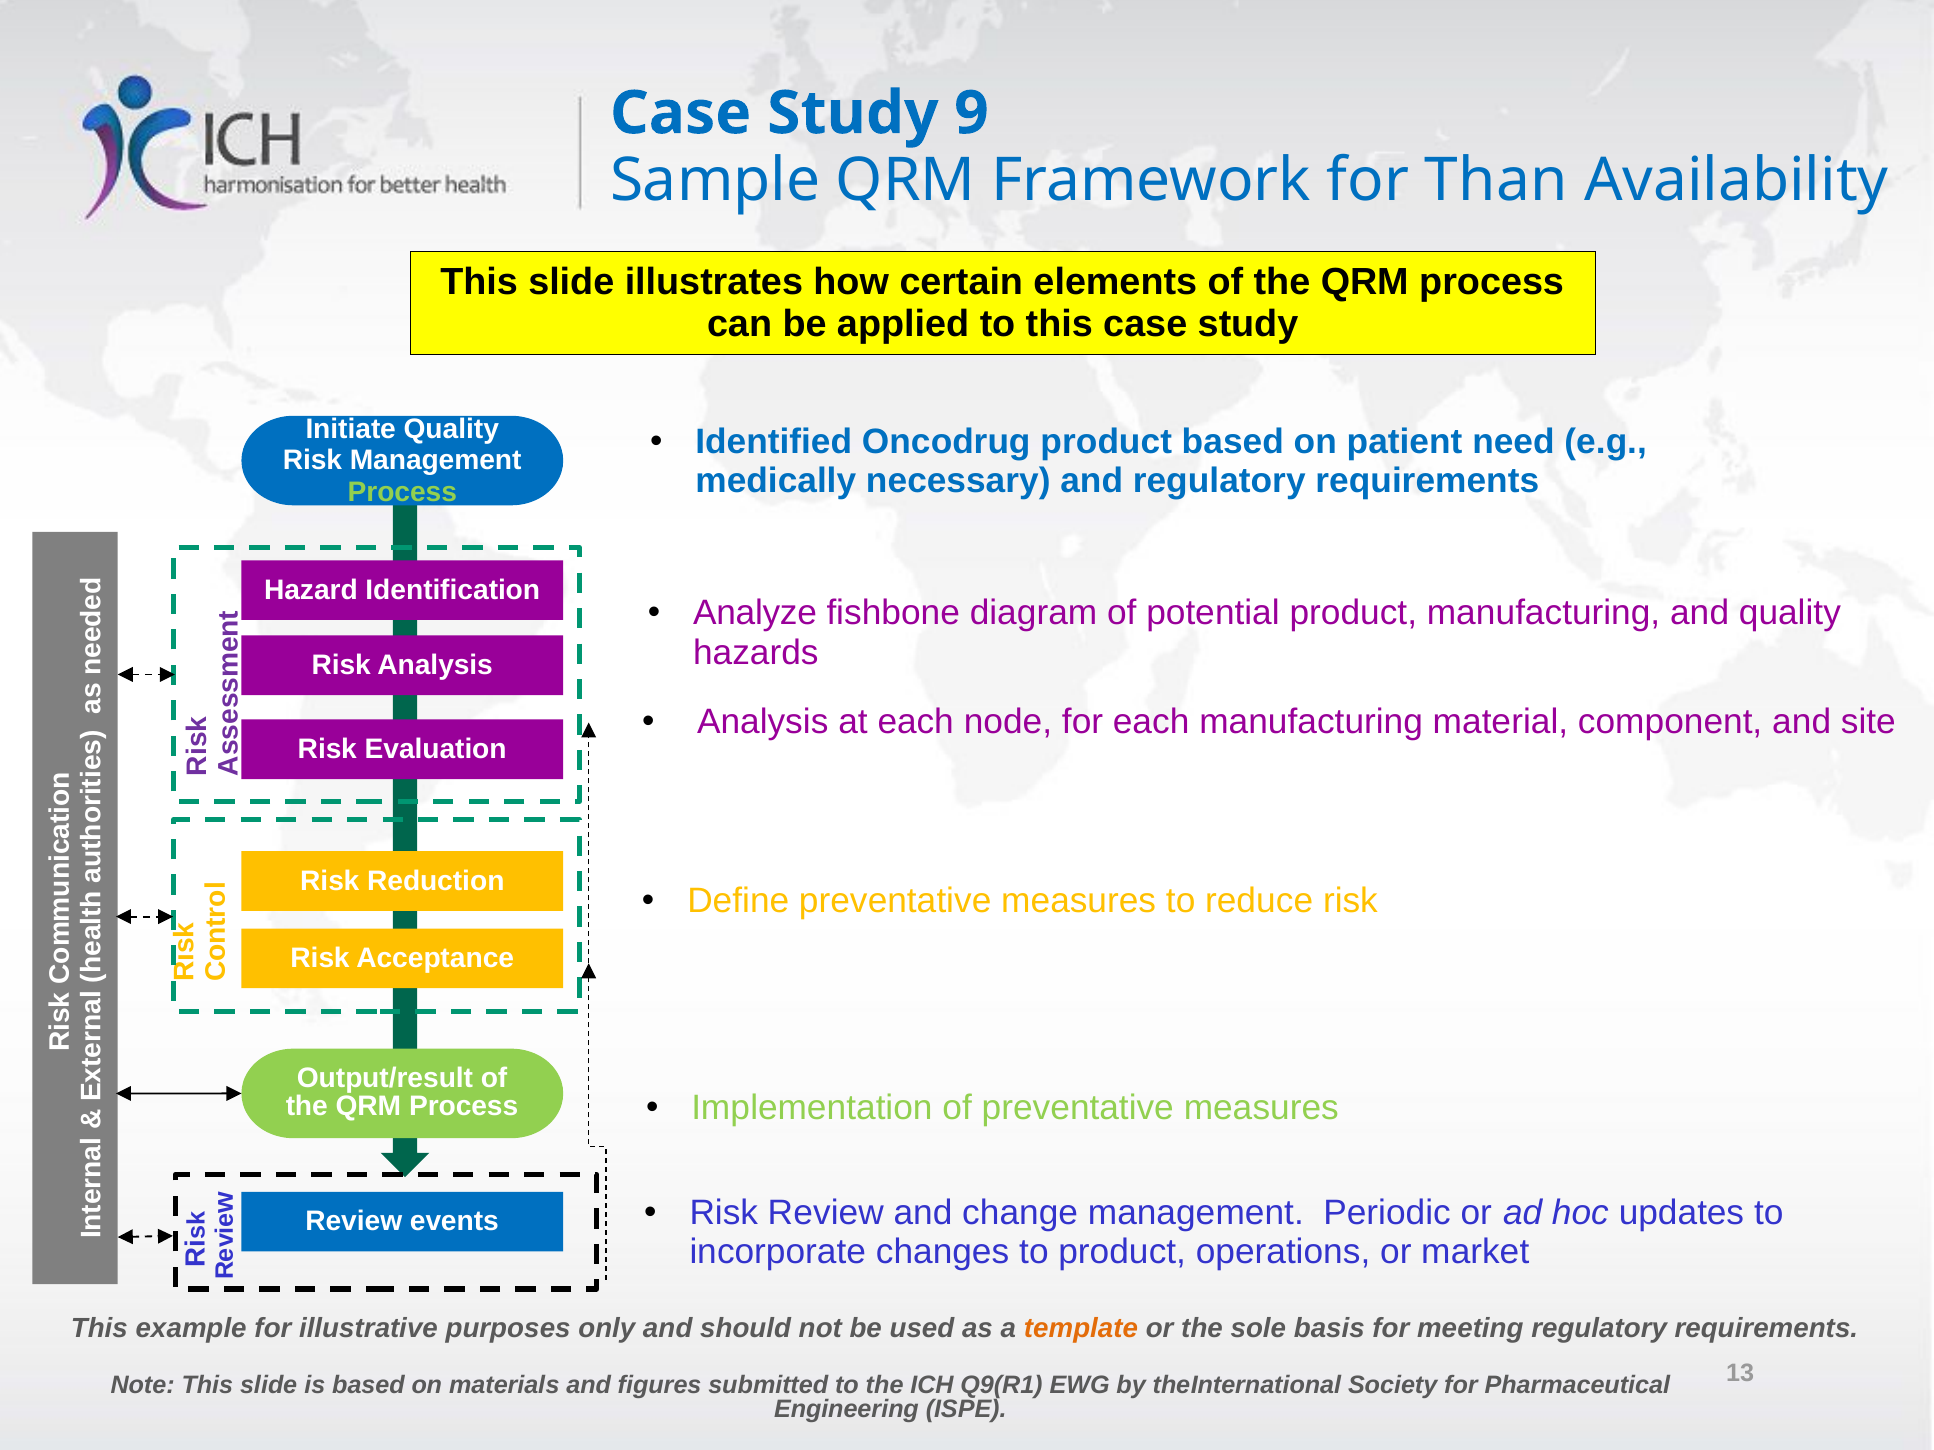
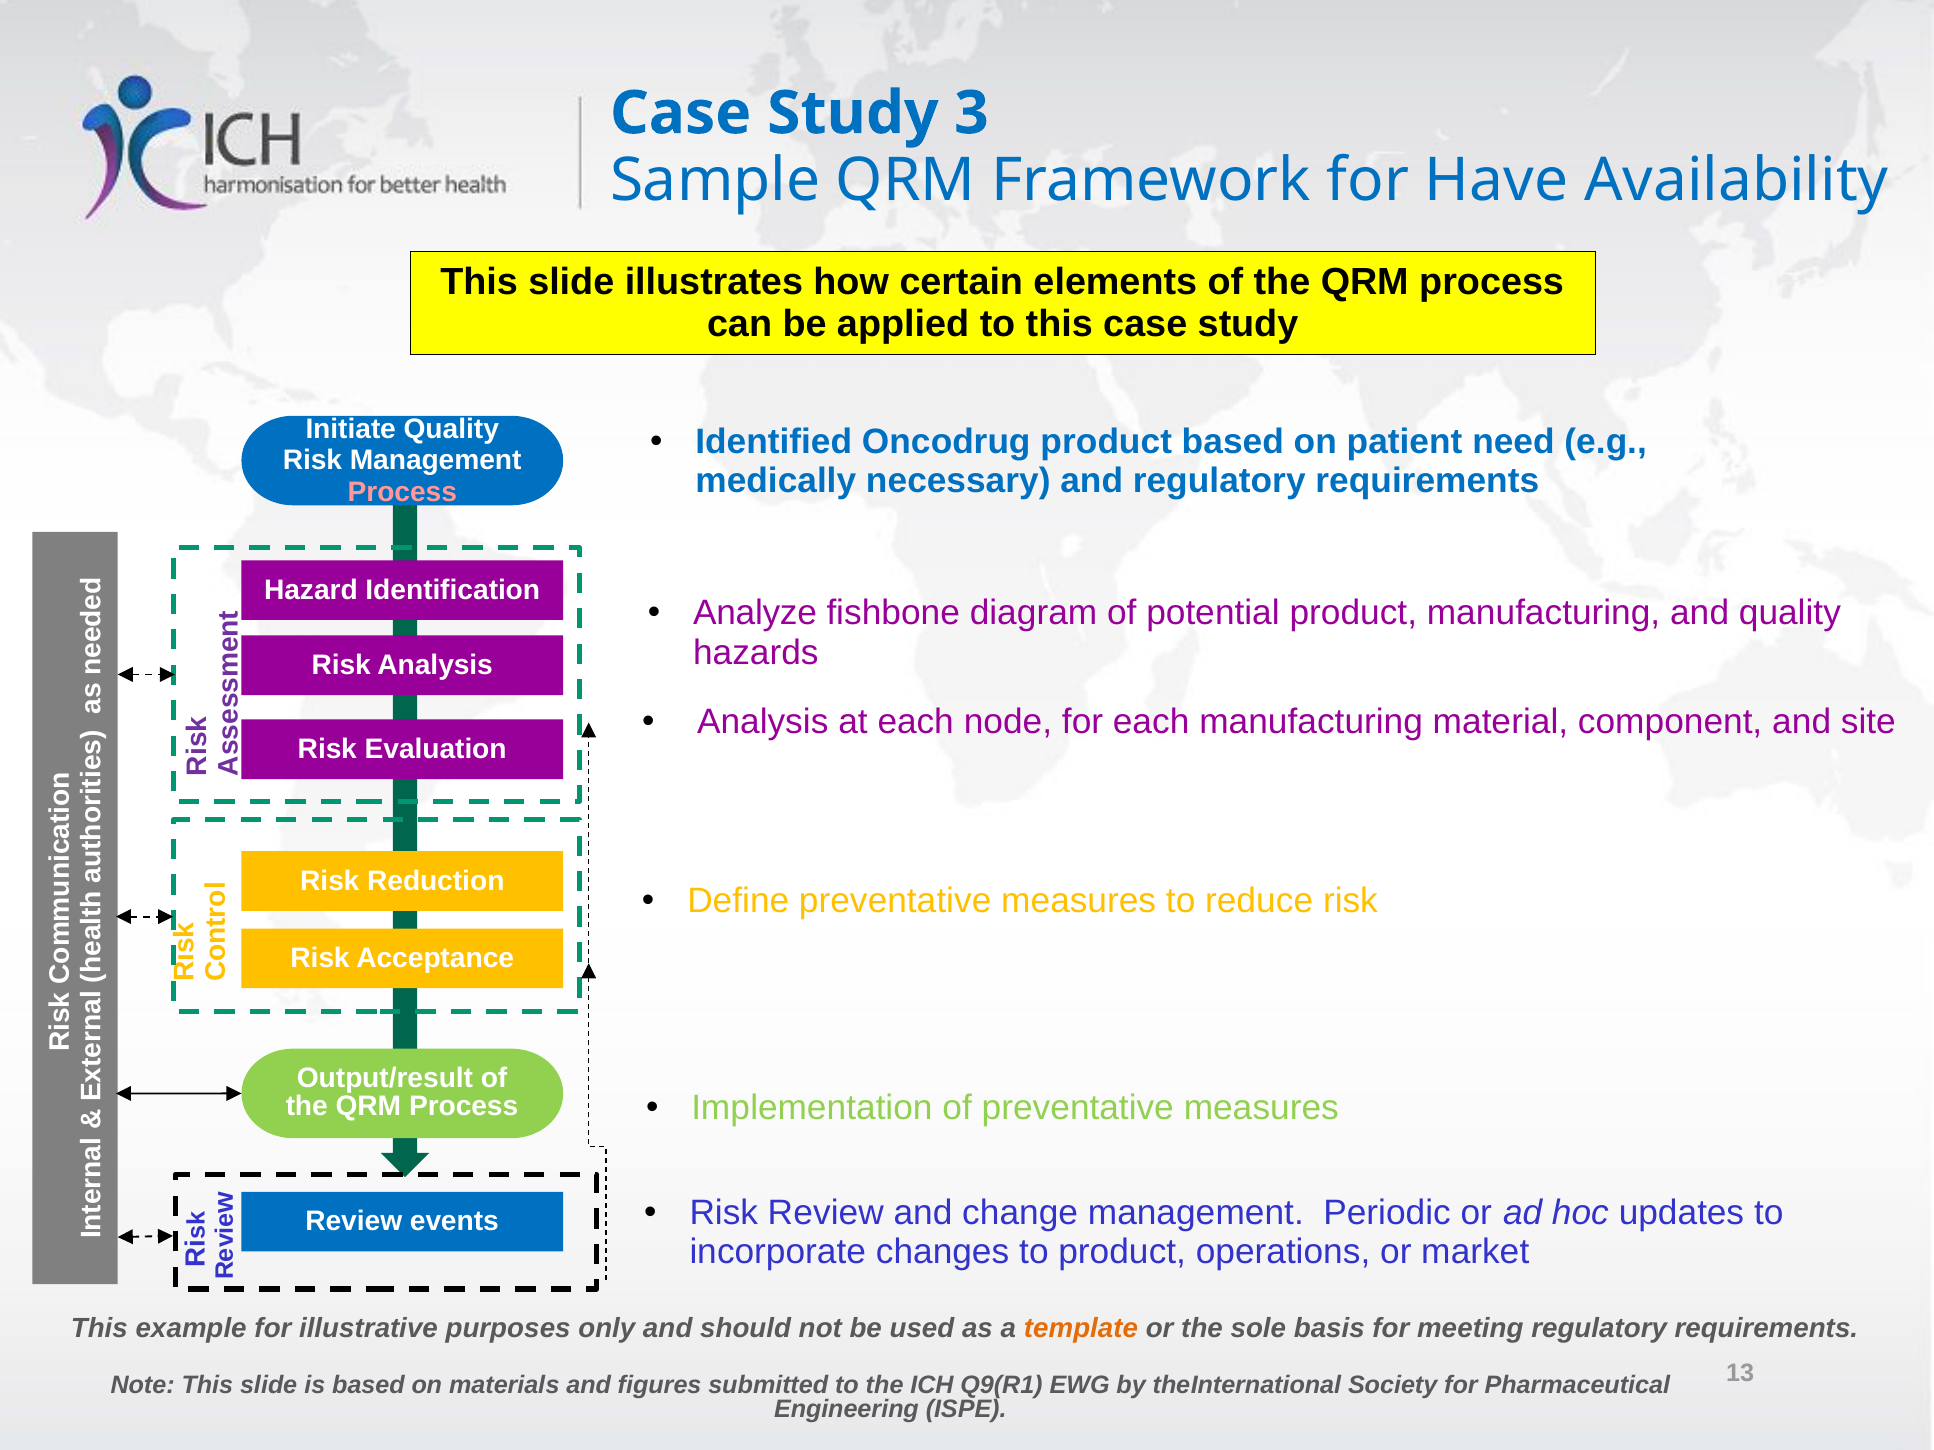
9: 9 -> 3
Than: Than -> Have
Process at (402, 492) colour: light green -> pink
